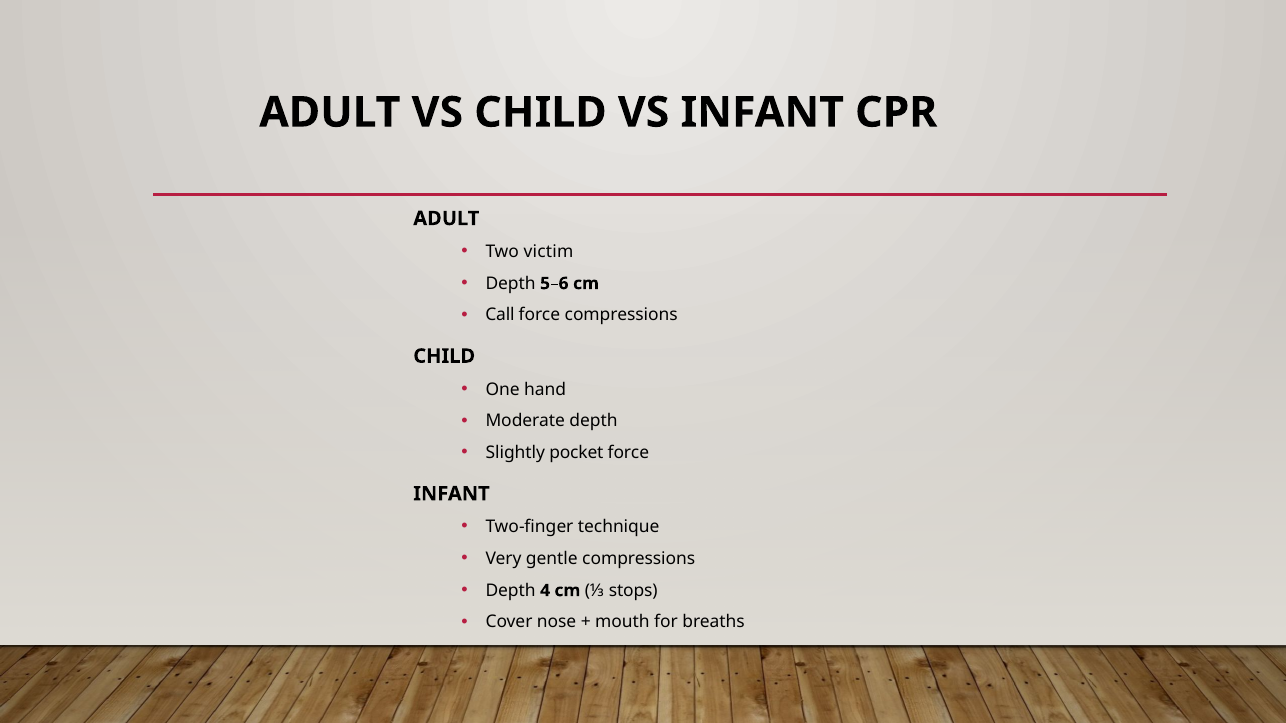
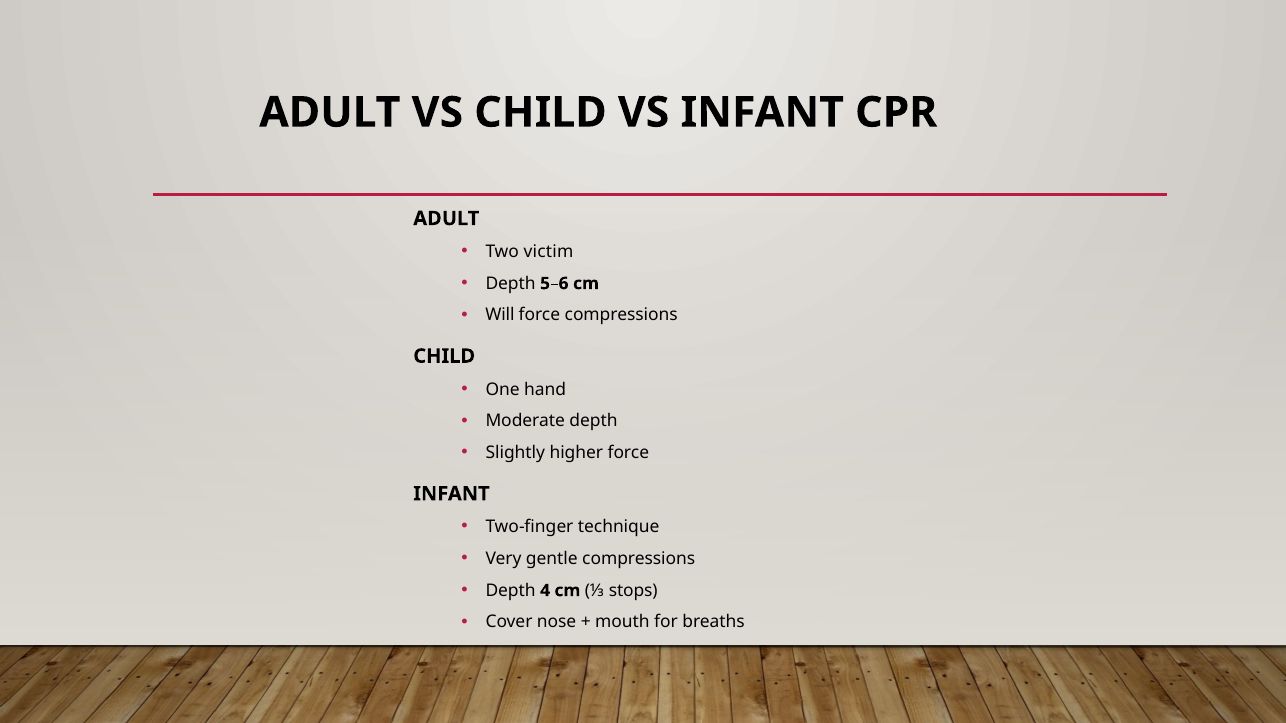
Call: Call -> Will
pocket: pocket -> higher
